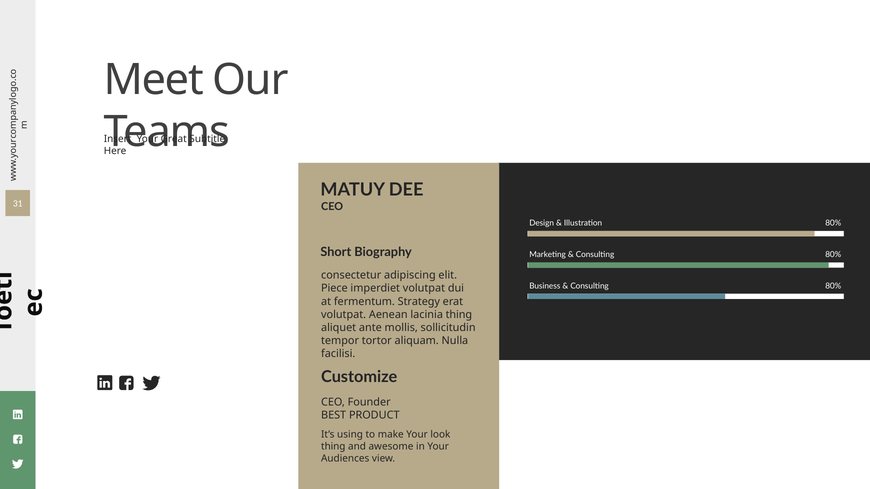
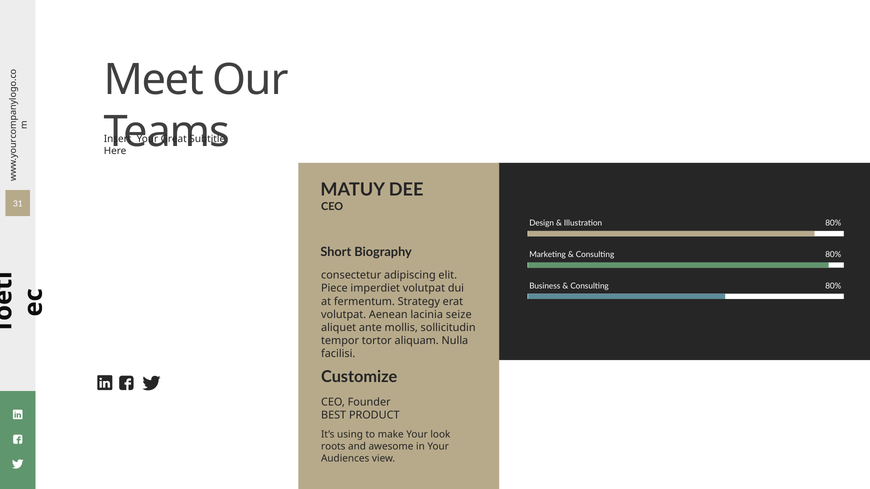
lacinia thing: thing -> seize
thing at (333, 447): thing -> roots
